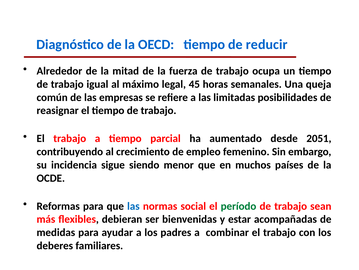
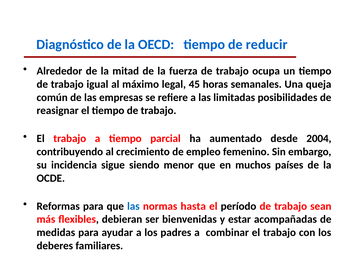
2051: 2051 -> 2004
social: social -> hasta
período colour: green -> black
